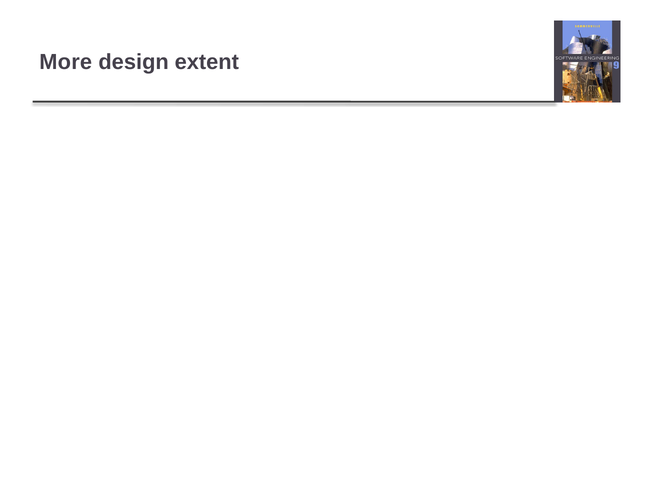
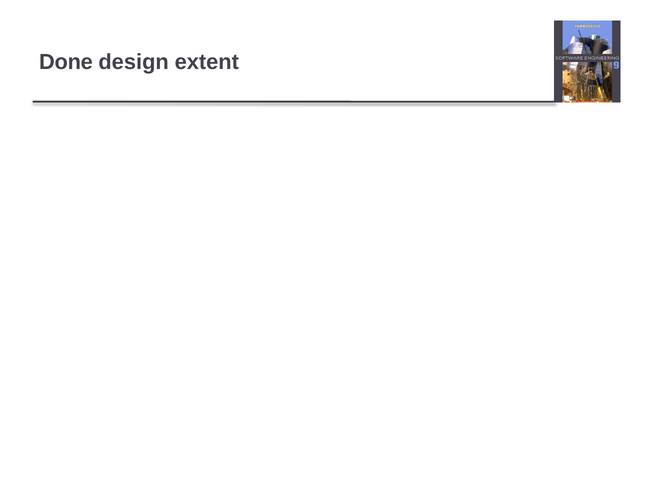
More: More -> Done
